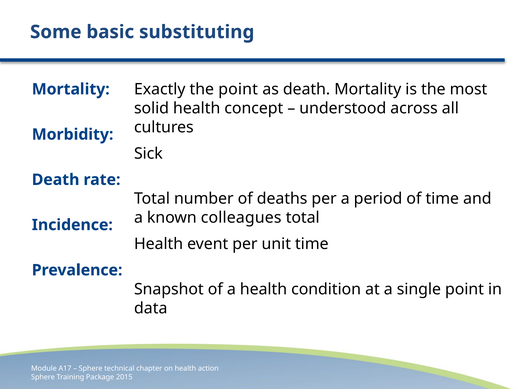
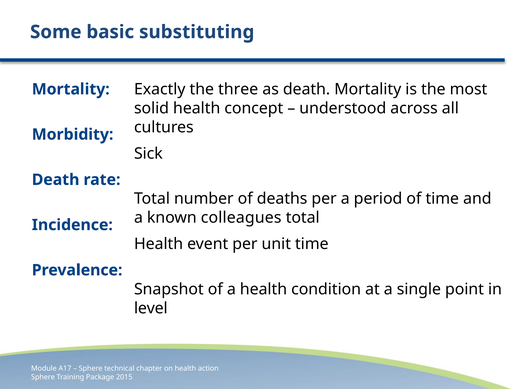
the point: point -> three
data: data -> level
